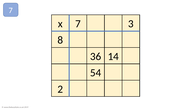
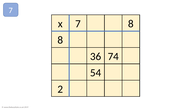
7 3: 3 -> 8
14: 14 -> 74
